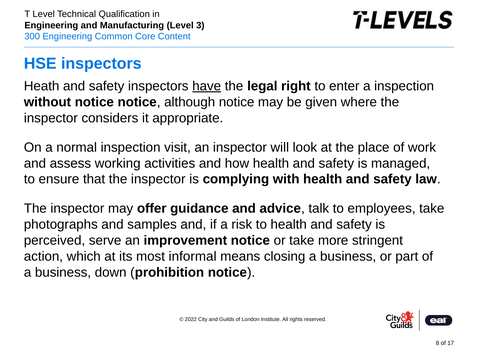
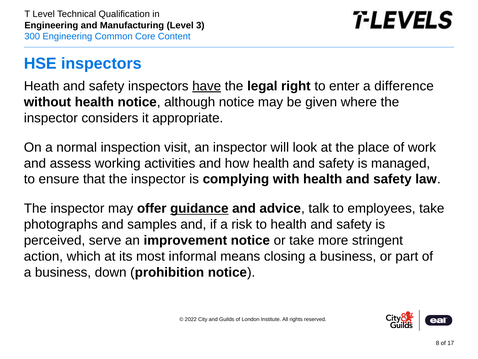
a inspection: inspection -> difference
without notice: notice -> health
guidance underline: none -> present
